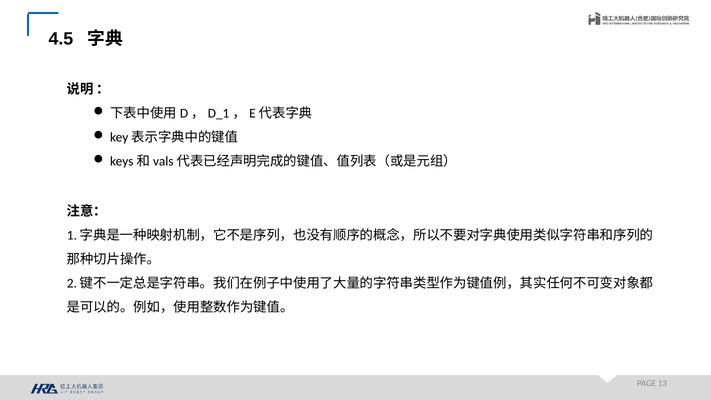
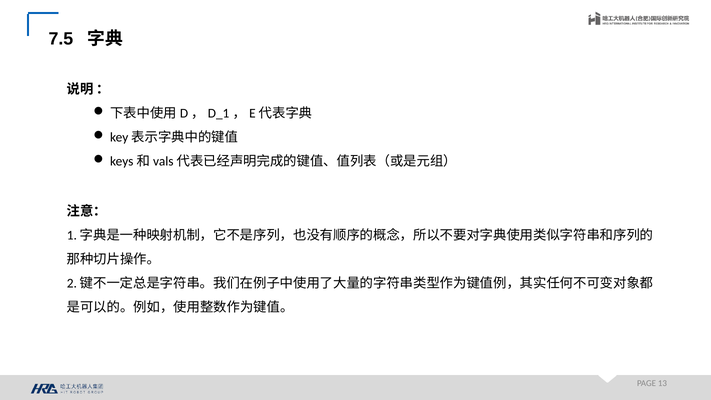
4.5: 4.5 -> 7.5
